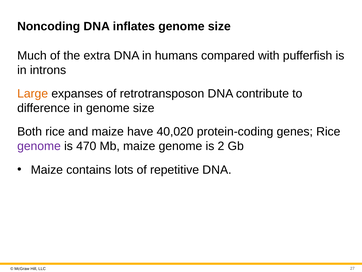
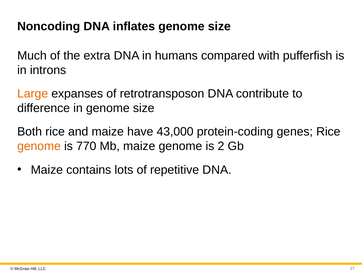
40,020: 40,020 -> 43,000
genome at (39, 146) colour: purple -> orange
470: 470 -> 770
